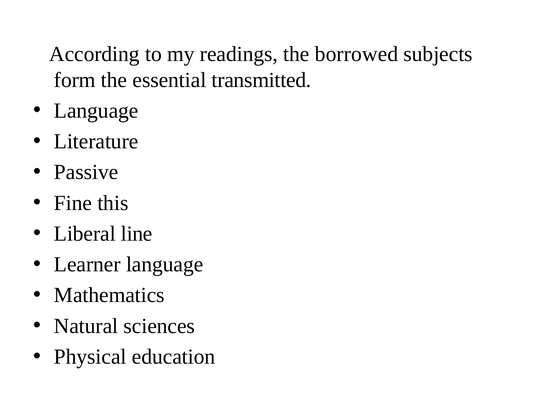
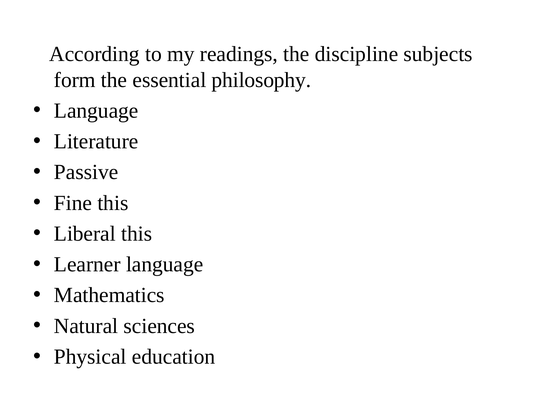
borrowed: borrowed -> discipline
transmitted: transmitted -> philosophy
Liberal line: line -> this
